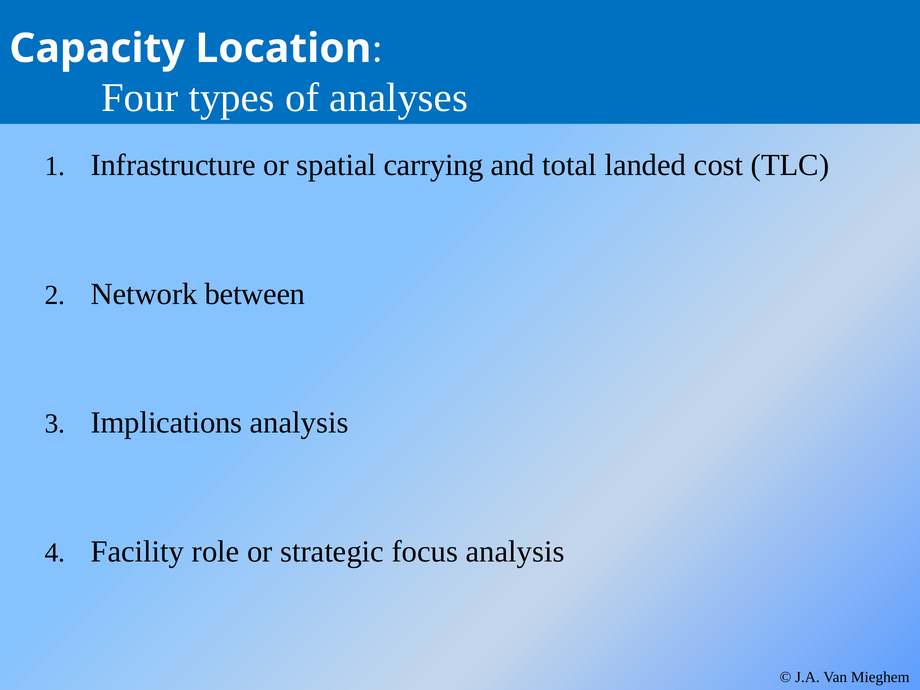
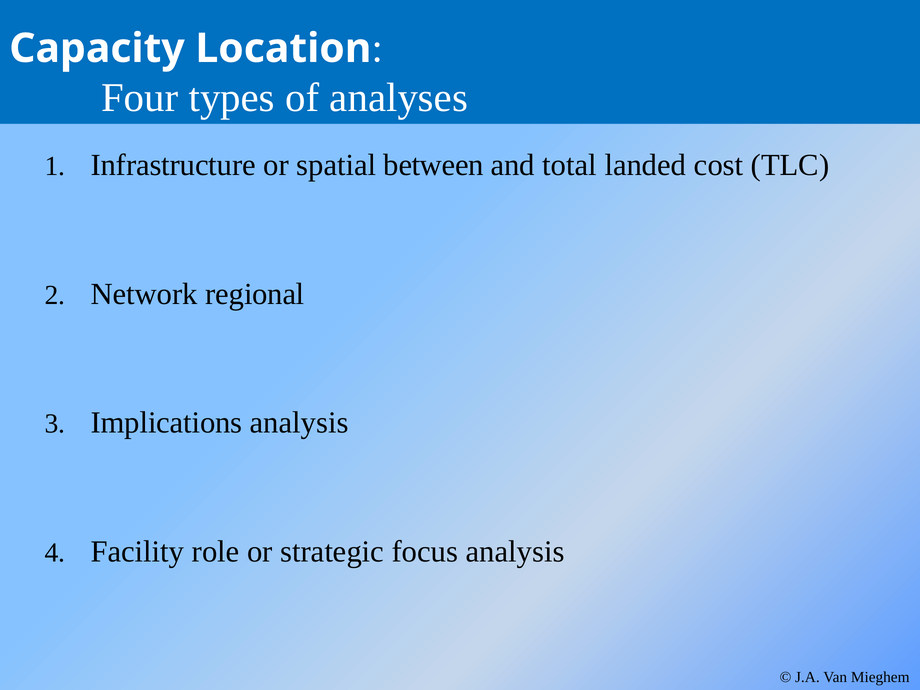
carrying: carrying -> between
between: between -> regional
